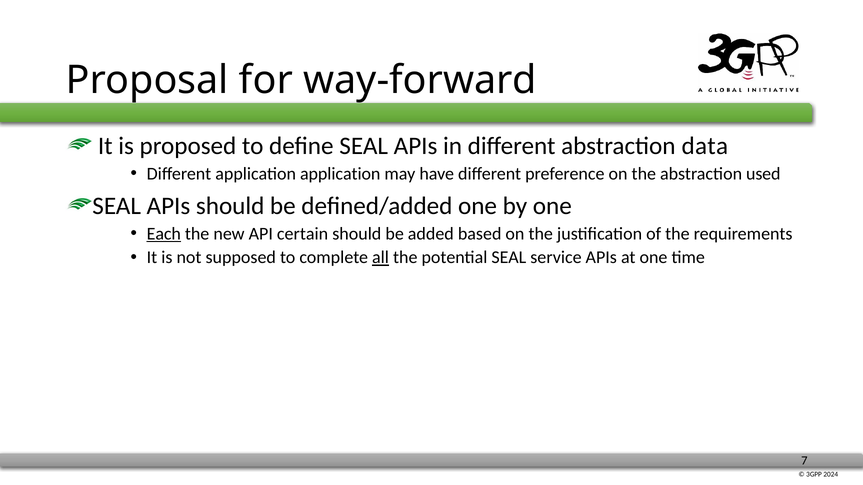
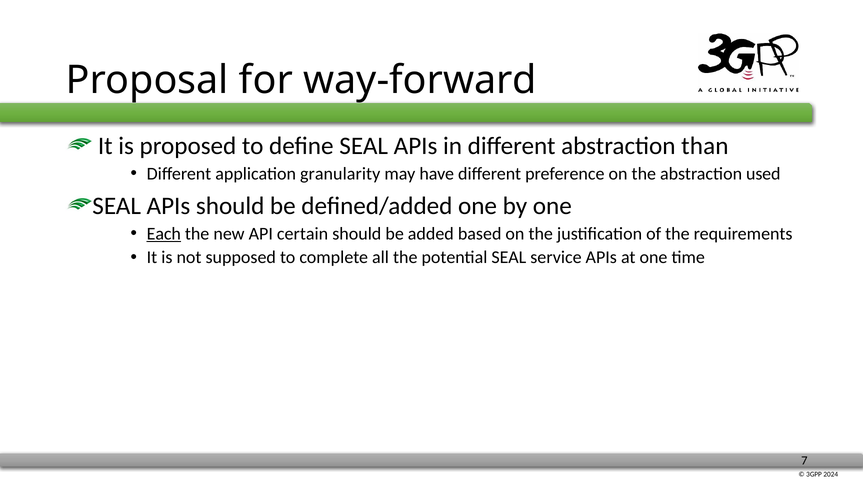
data: data -> than
application application: application -> granularity
all underline: present -> none
